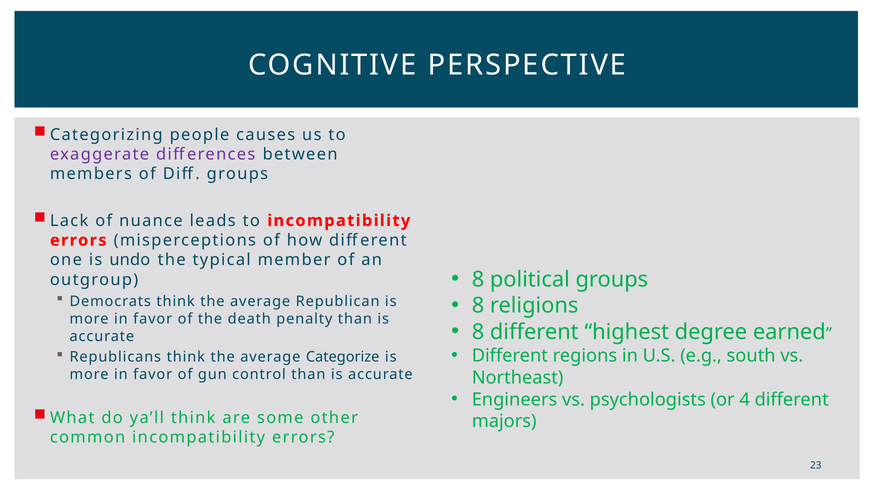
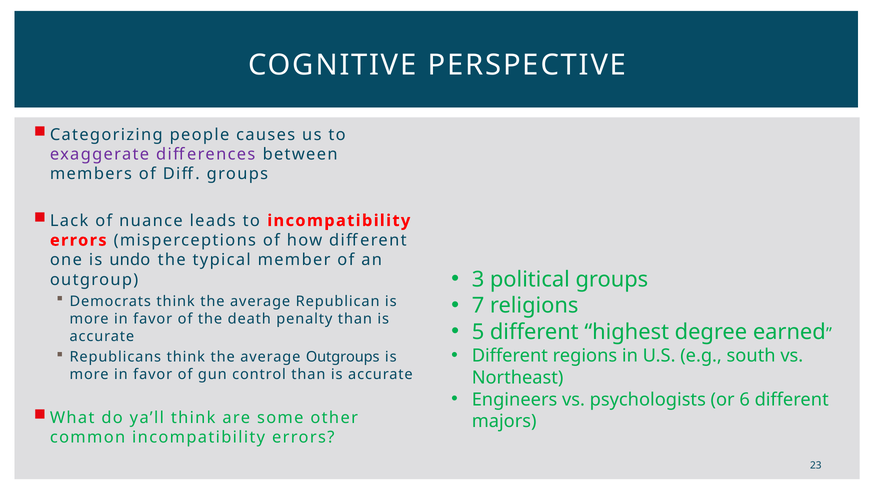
8 at (478, 280): 8 -> 3
8 at (478, 306): 8 -> 7
8 at (478, 332): 8 -> 5
Categorize: Categorize -> Outgroups
4: 4 -> 6
